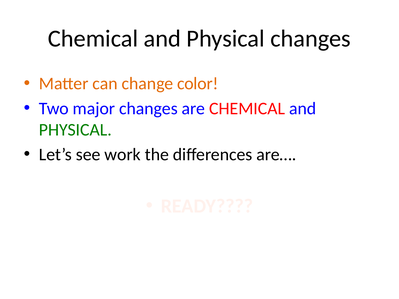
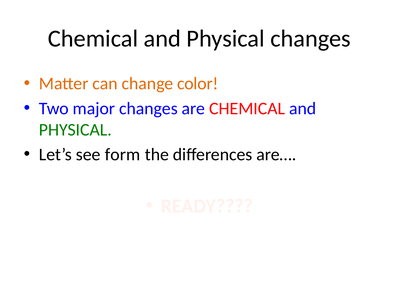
work: work -> form
